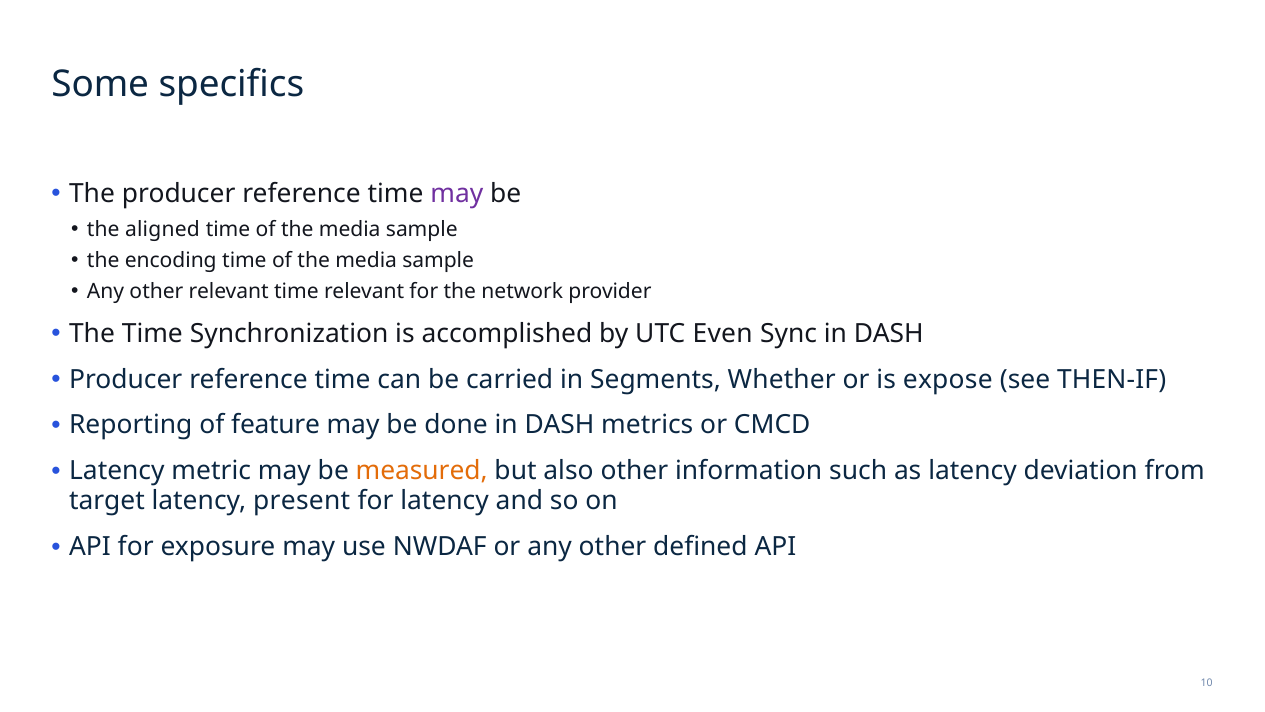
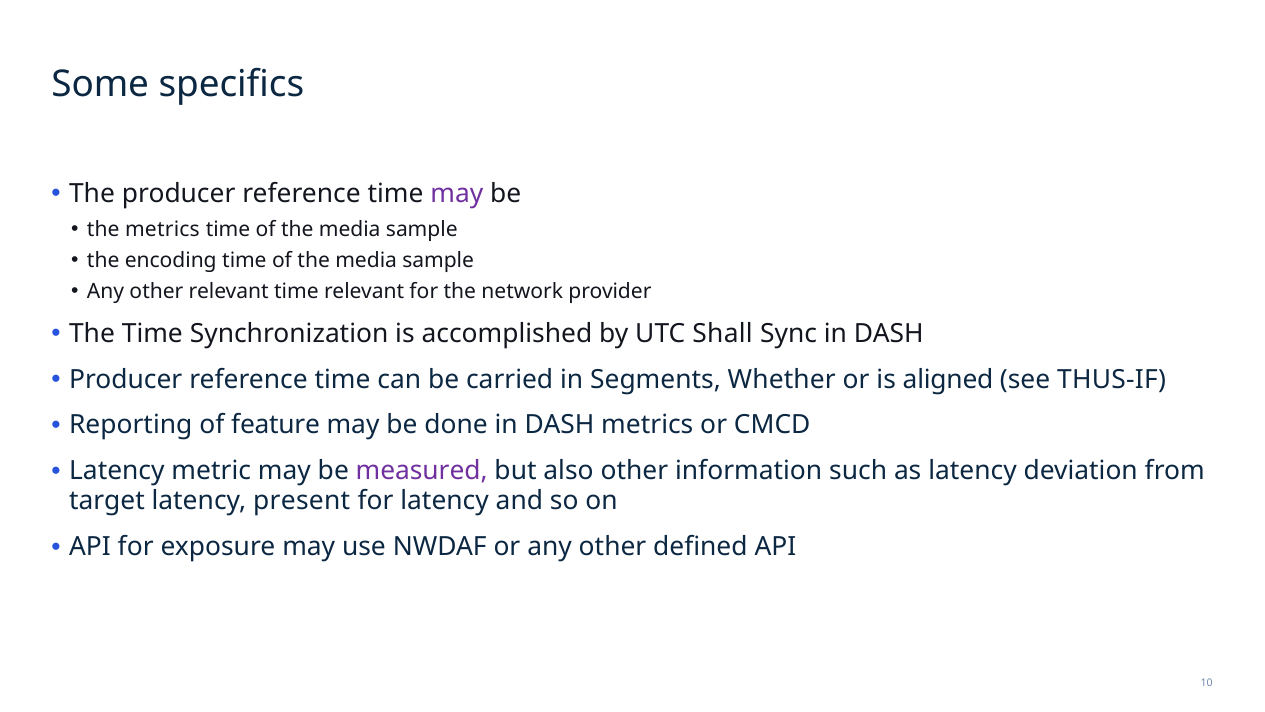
the aligned: aligned -> metrics
Even: Even -> Shall
expose: expose -> aligned
THEN-IF: THEN-IF -> THUS-IF
measured colour: orange -> purple
